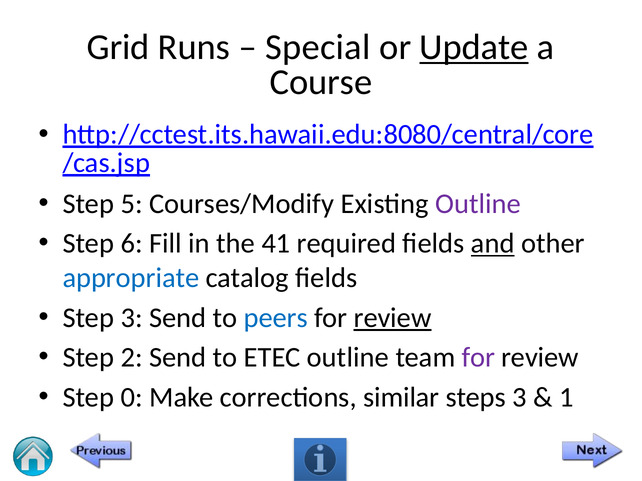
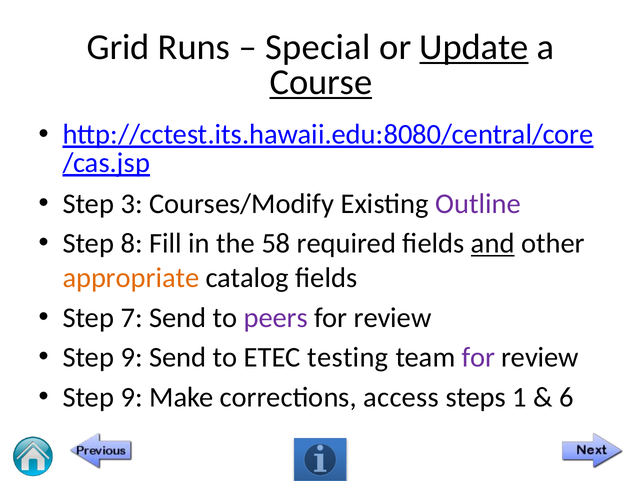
Course underline: none -> present
5: 5 -> 3
6: 6 -> 8
41: 41 -> 58
appropriate colour: blue -> orange
Step 3: 3 -> 7
peers colour: blue -> purple
review at (393, 318) underline: present -> none
2 at (132, 358): 2 -> 9
ETEC outline: outline -> testing
0 at (132, 398): 0 -> 9
similar: similar -> access
steps 3: 3 -> 1
1: 1 -> 6
